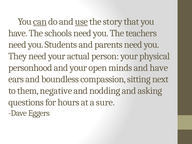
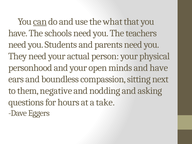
use underline: present -> none
story: story -> what
sure: sure -> take
